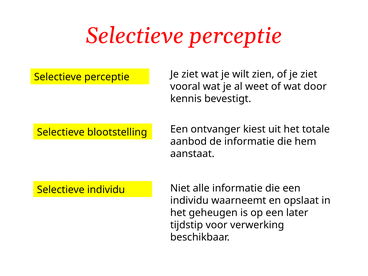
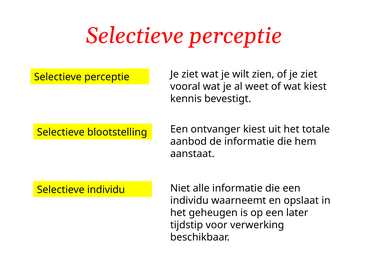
wat door: door -> kiest
